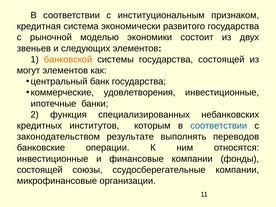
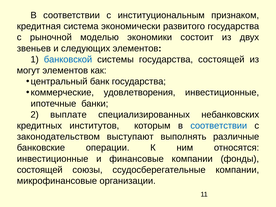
банковской colour: orange -> blue
функция: функция -> выплате
результате: результате -> выступают
переводов: переводов -> различные
